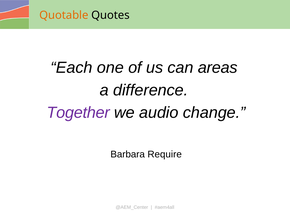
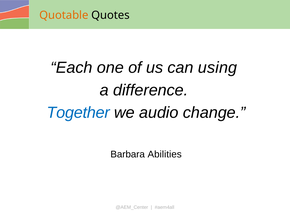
areas: areas -> using
Together colour: purple -> blue
Require: Require -> Abilities
